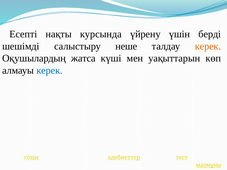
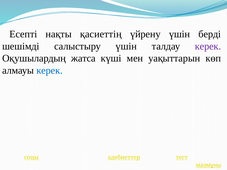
курсында: курсында -> қасиеттің
салыстыру неше: неше -> үшін
керек at (208, 46) colour: orange -> purple
